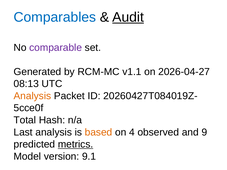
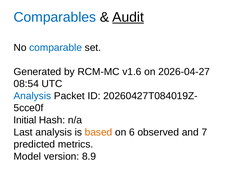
comparable colour: purple -> blue
v1.1: v1.1 -> v1.6
08:13: 08:13 -> 08:54
Analysis at (32, 96) colour: orange -> blue
Total: Total -> Initial
4: 4 -> 6
9: 9 -> 7
metrics underline: present -> none
9.1: 9.1 -> 8.9
